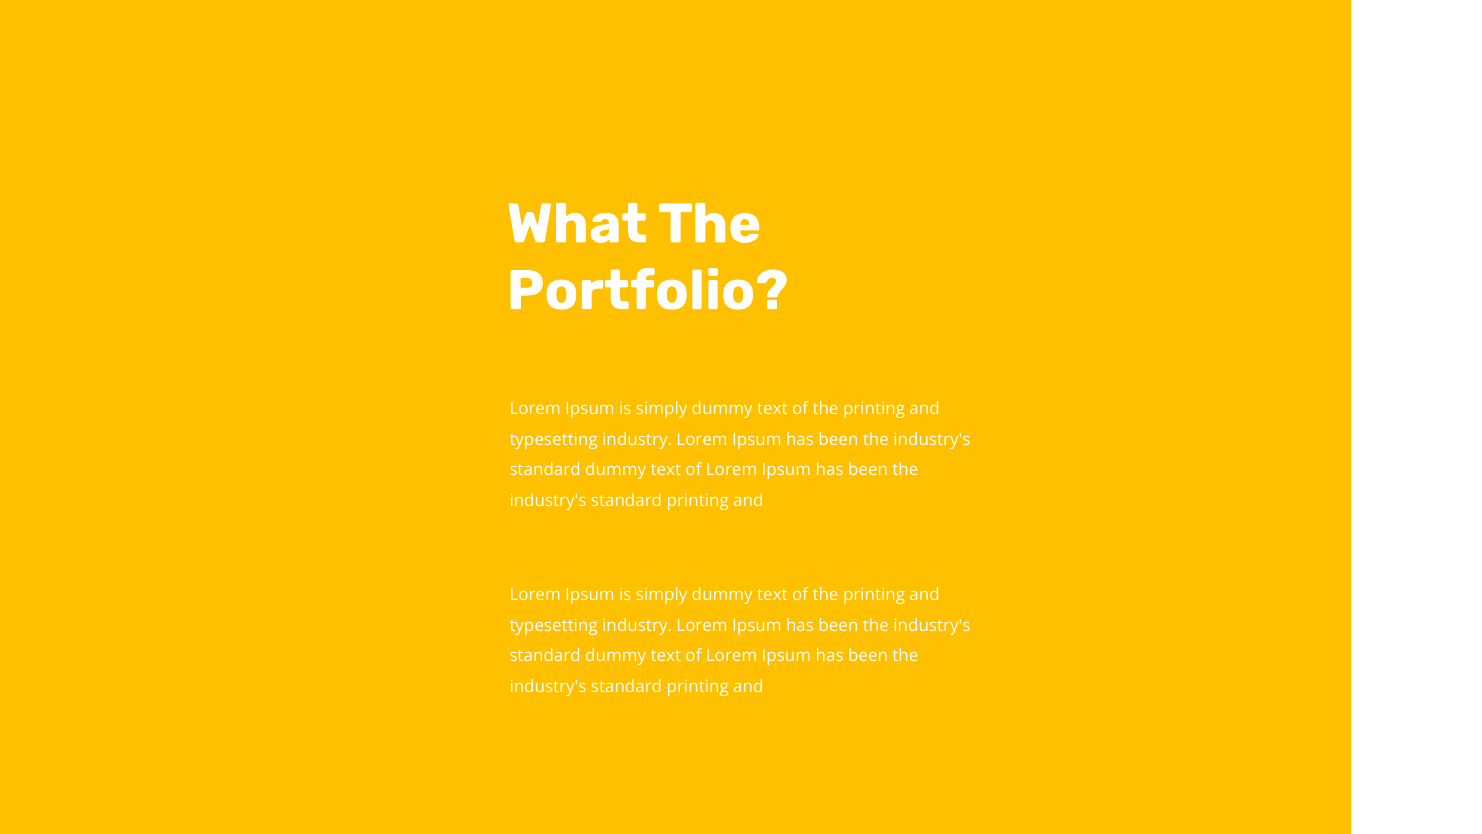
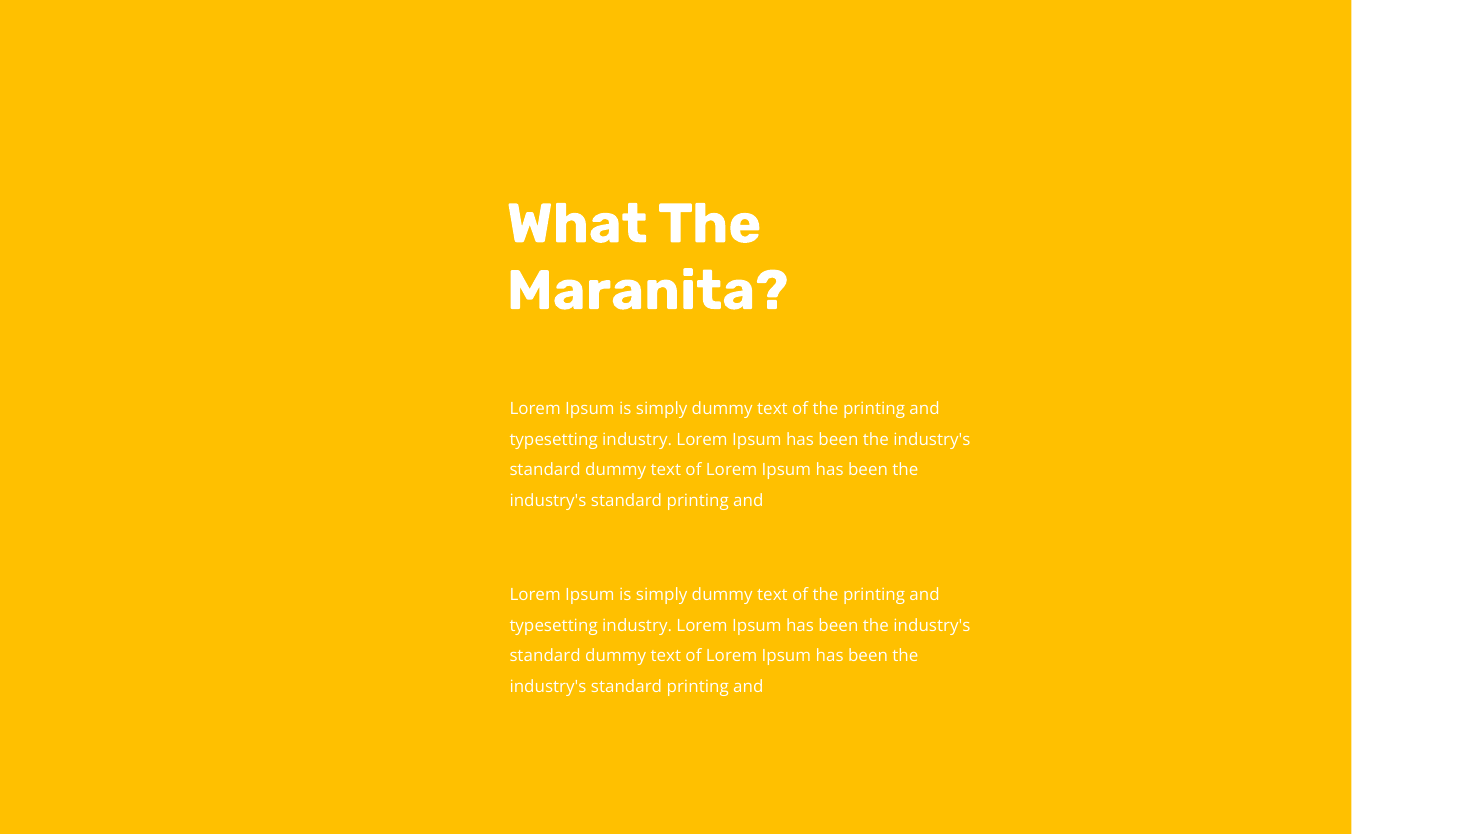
Portfolio: Portfolio -> Maranita
